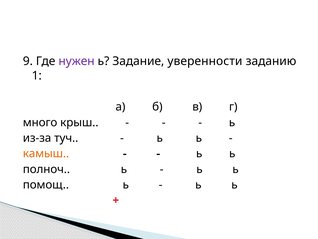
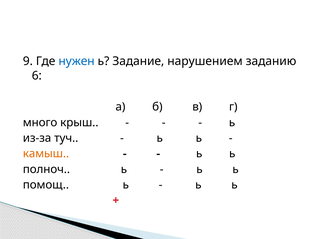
нужен colour: purple -> blue
уверенности: уверенности -> нарушением
1: 1 -> 6
